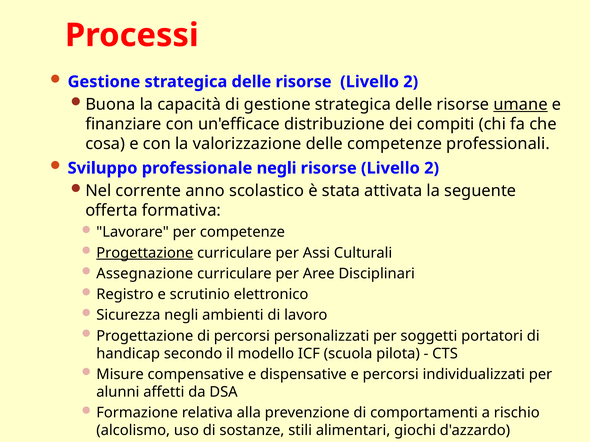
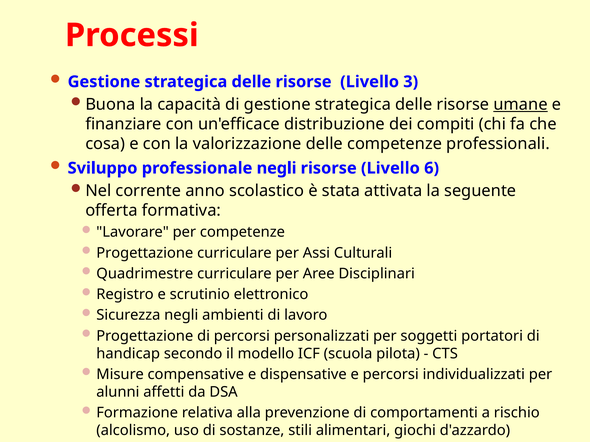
delle risorse Livello 2: 2 -> 3
2 at (432, 168): 2 -> 6
Progettazione at (145, 253) underline: present -> none
Assegnazione: Assegnazione -> Quadrimestre
